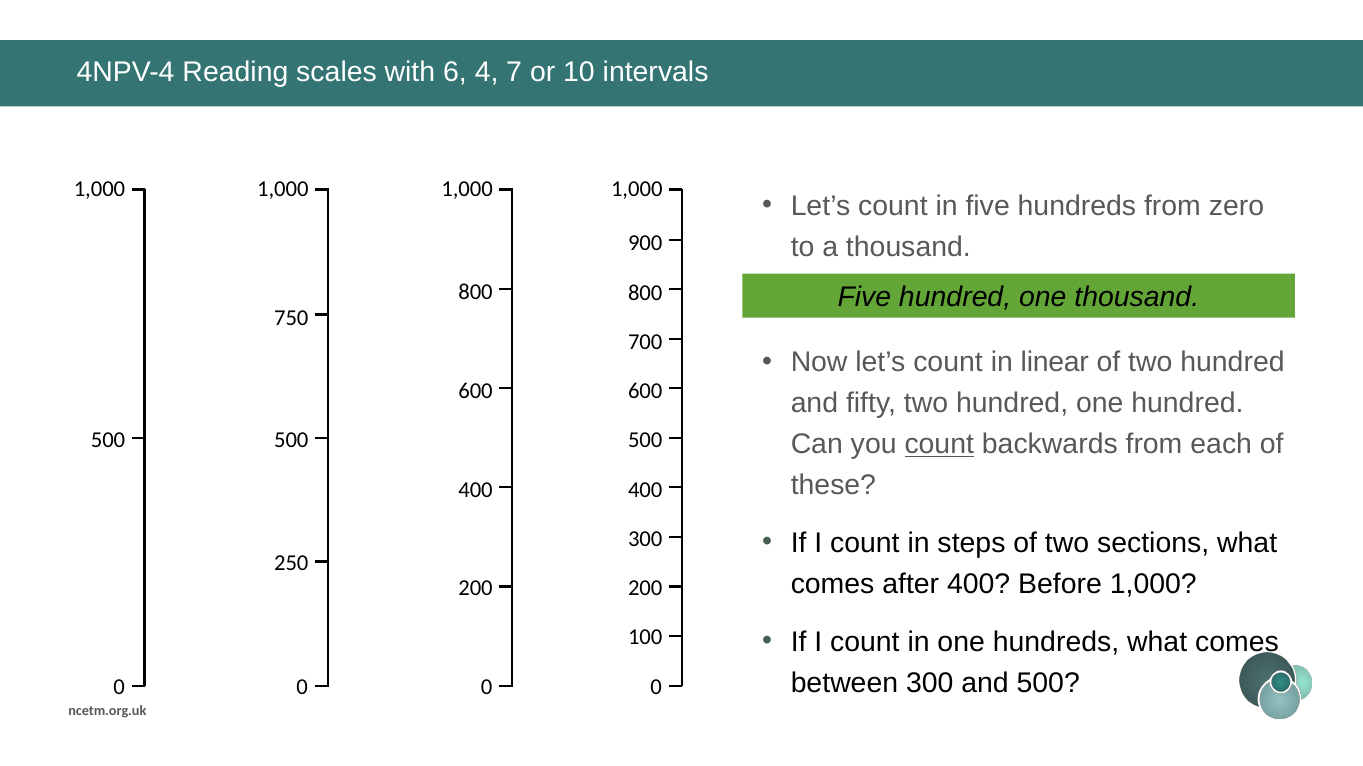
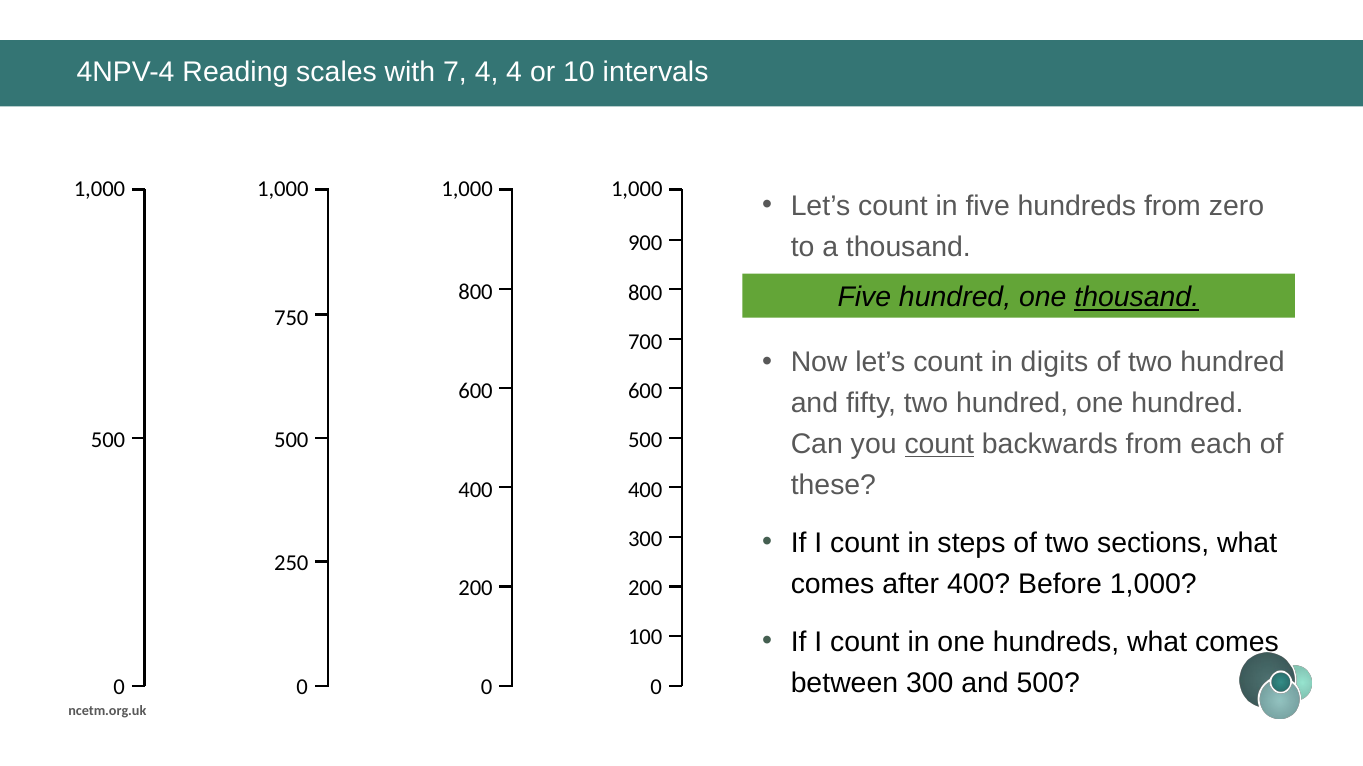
6: 6 -> 7
4 7: 7 -> 4
thousand at (1137, 298) underline: none -> present
linear: linear -> digits
